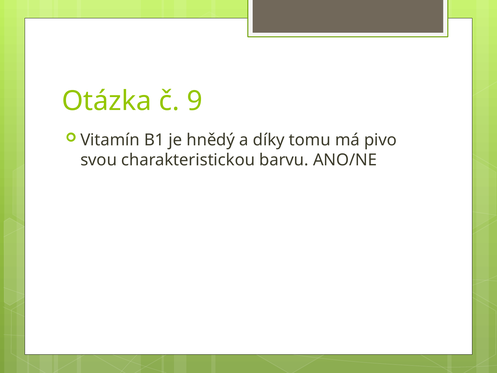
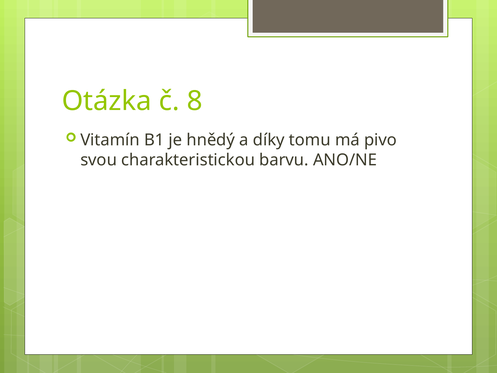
9: 9 -> 8
